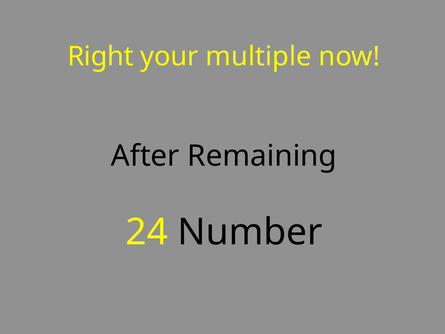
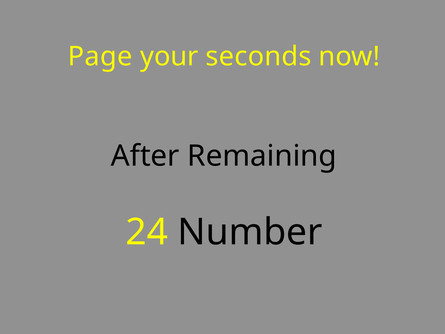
Right: Right -> Page
multiple: multiple -> seconds
